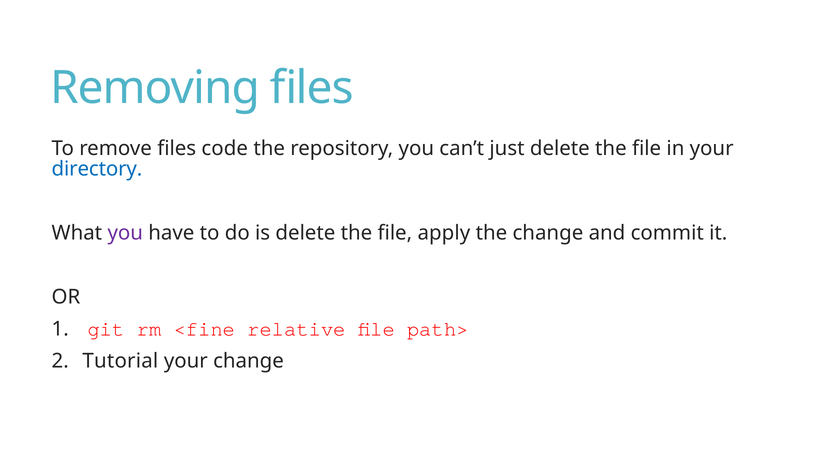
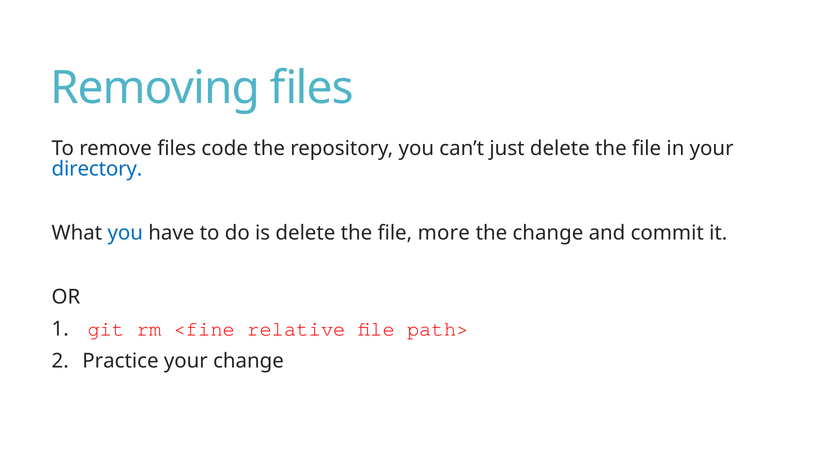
you at (125, 233) colour: purple -> blue
apply: apply -> more
Tutorial: Tutorial -> Practice
